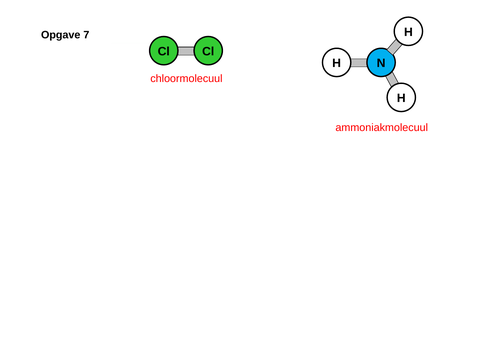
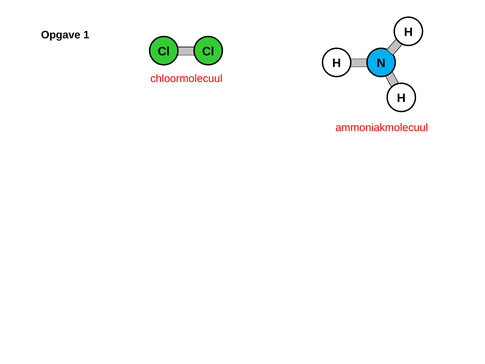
7: 7 -> 1
